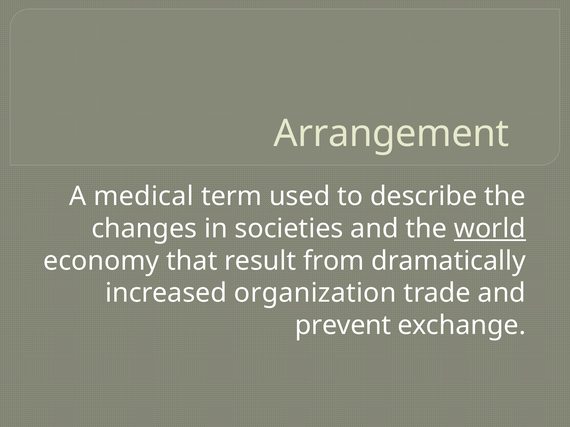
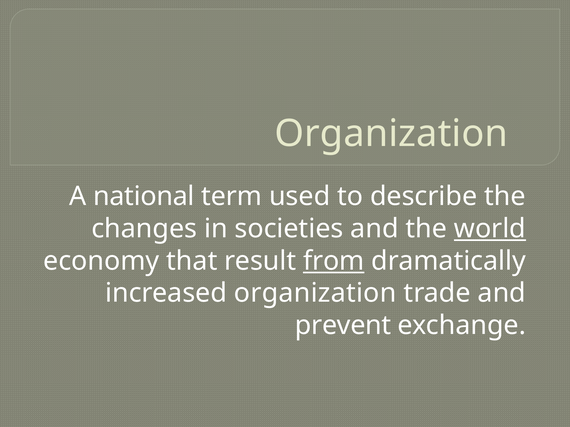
Arrangement at (391, 134): Arrangement -> Organization
medical: medical -> national
from underline: none -> present
